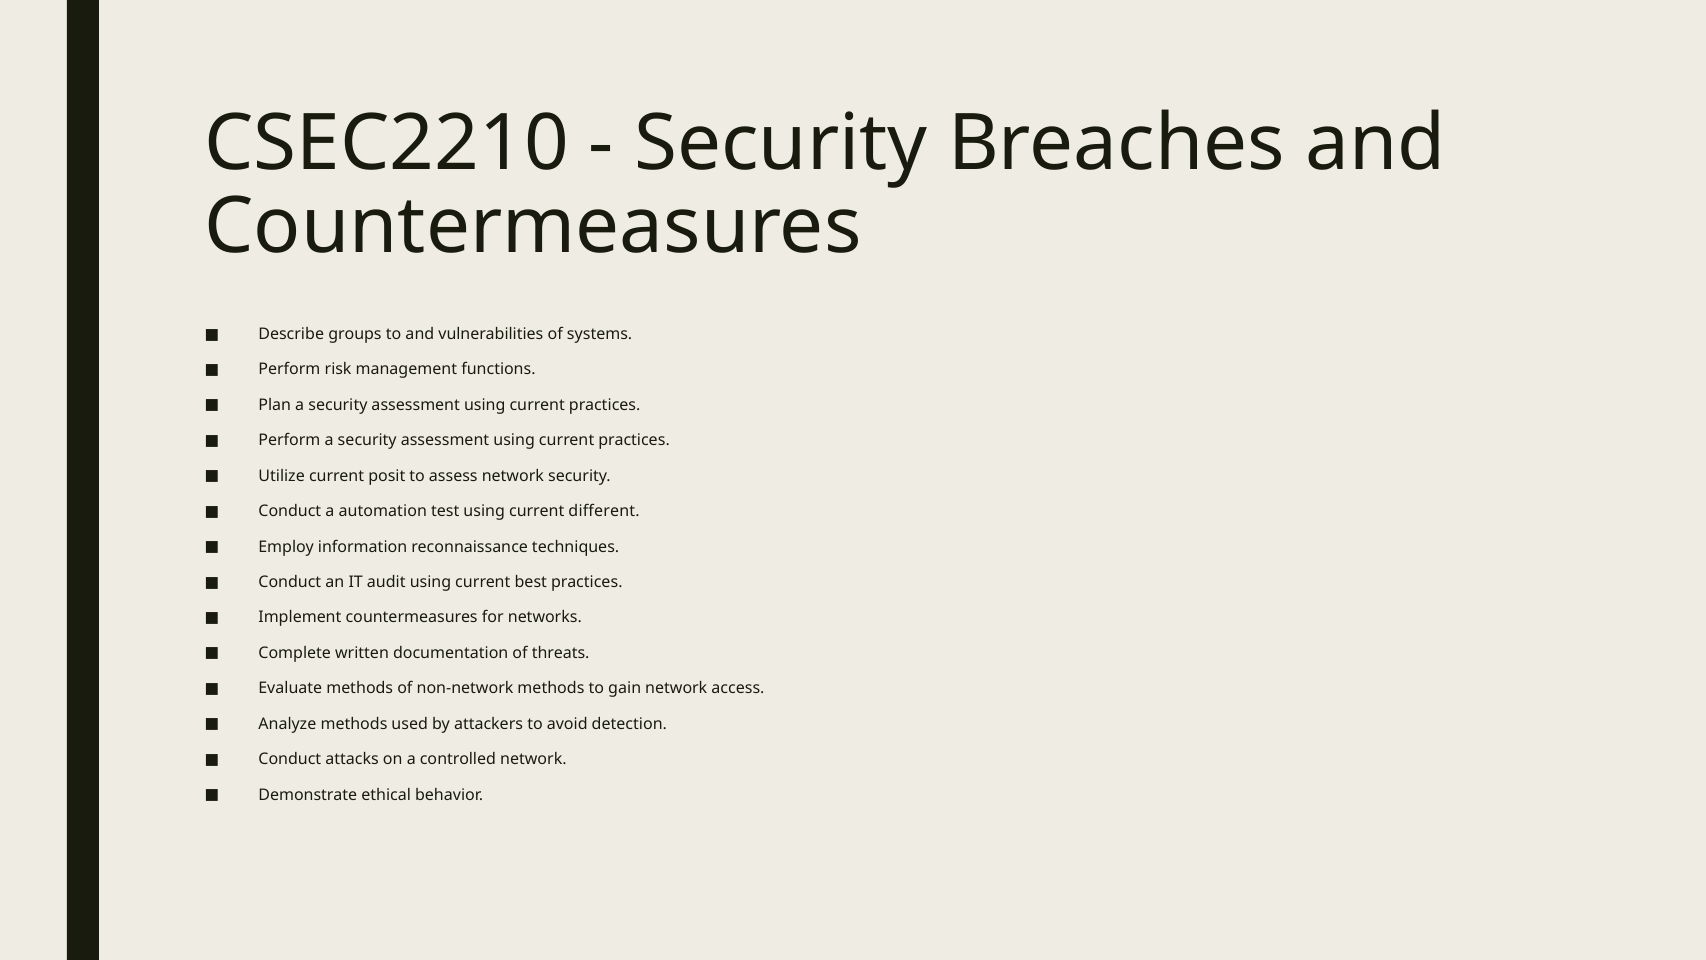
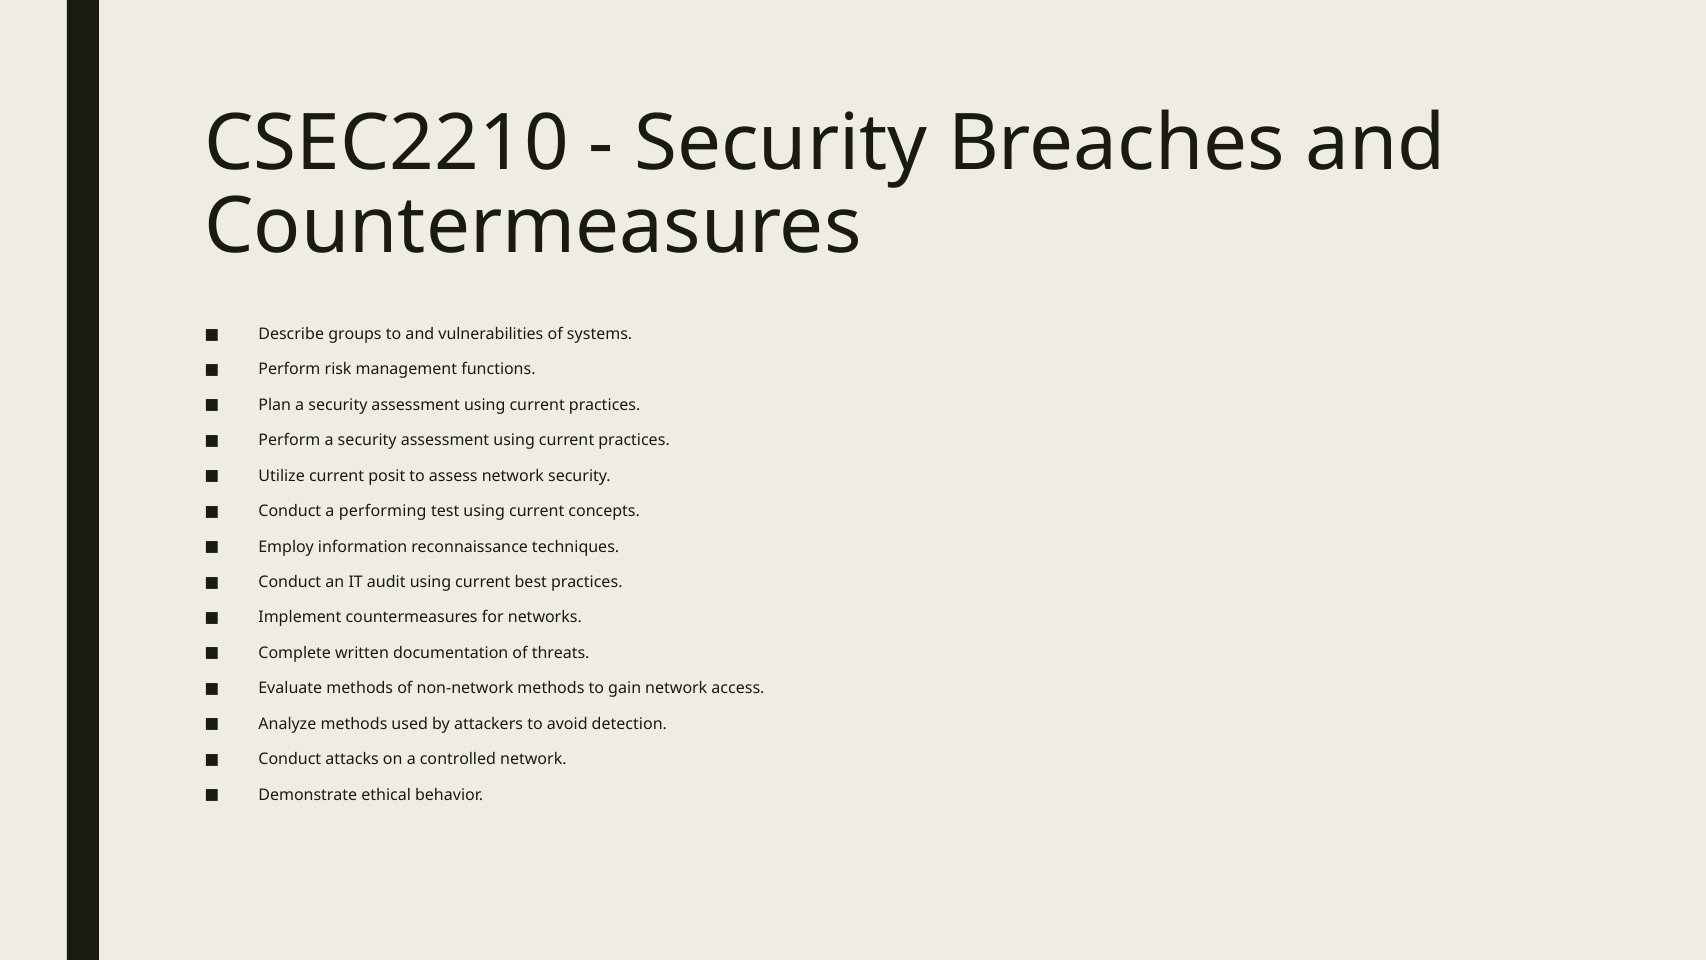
automation: automation -> performing
different: different -> concepts
